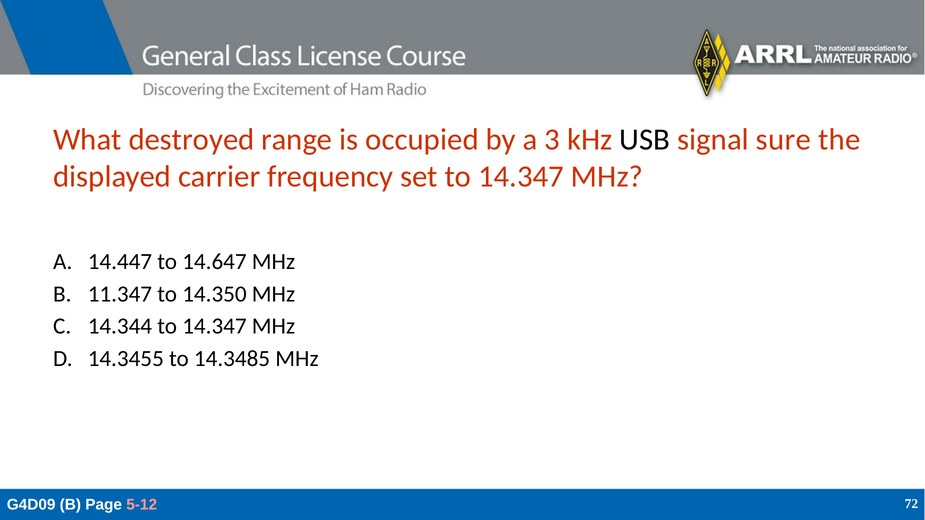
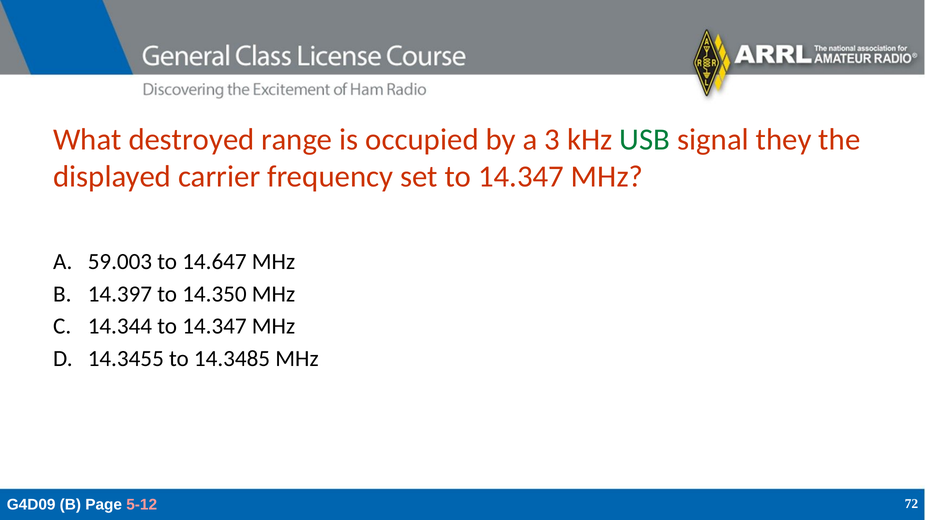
USB colour: black -> green
sure: sure -> they
14.447: 14.447 -> 59.003
11.347: 11.347 -> 14.397
